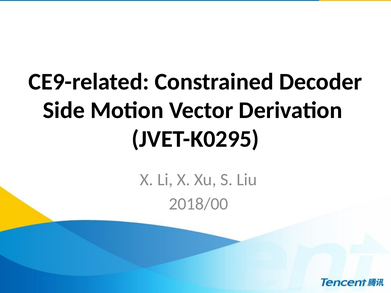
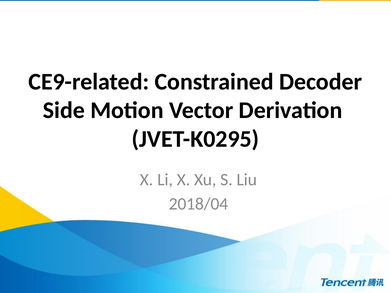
2018/00: 2018/00 -> 2018/04
